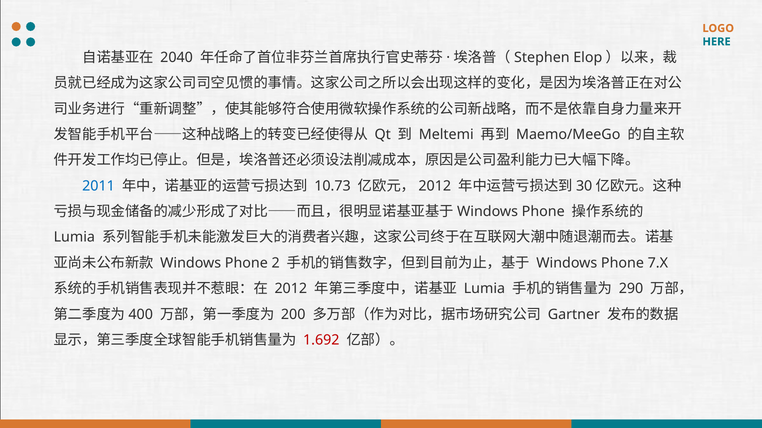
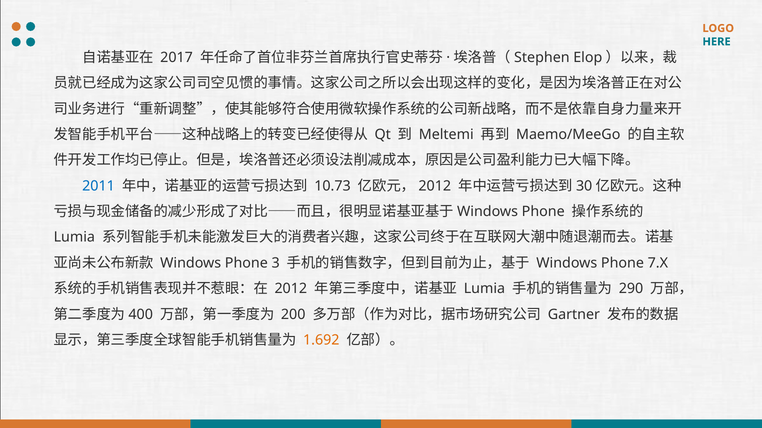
2040: 2040 -> 2017
2: 2 -> 3
1.692 colour: red -> orange
